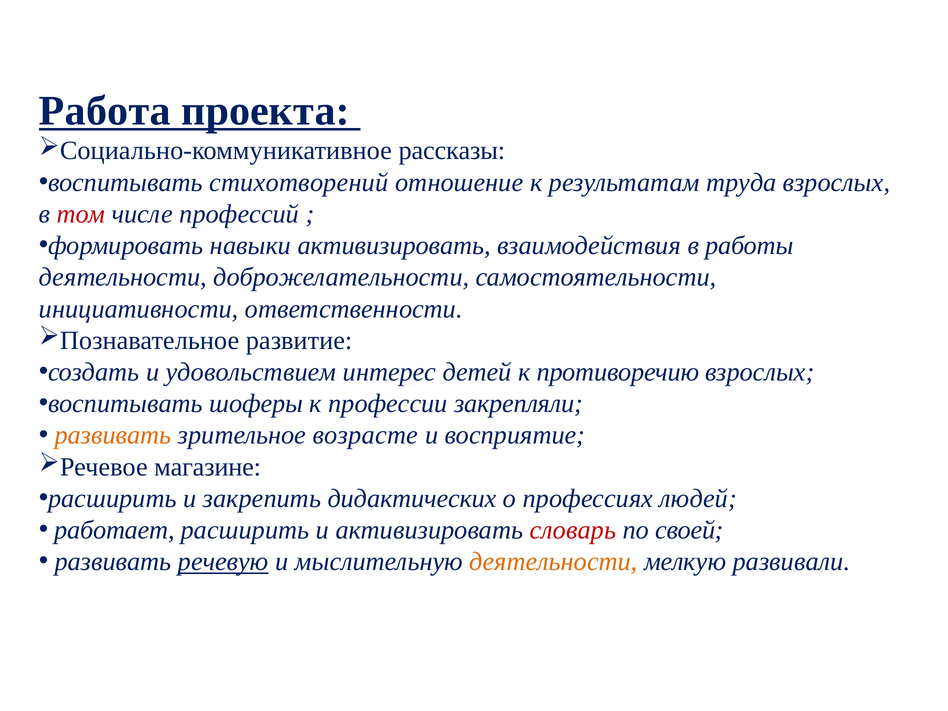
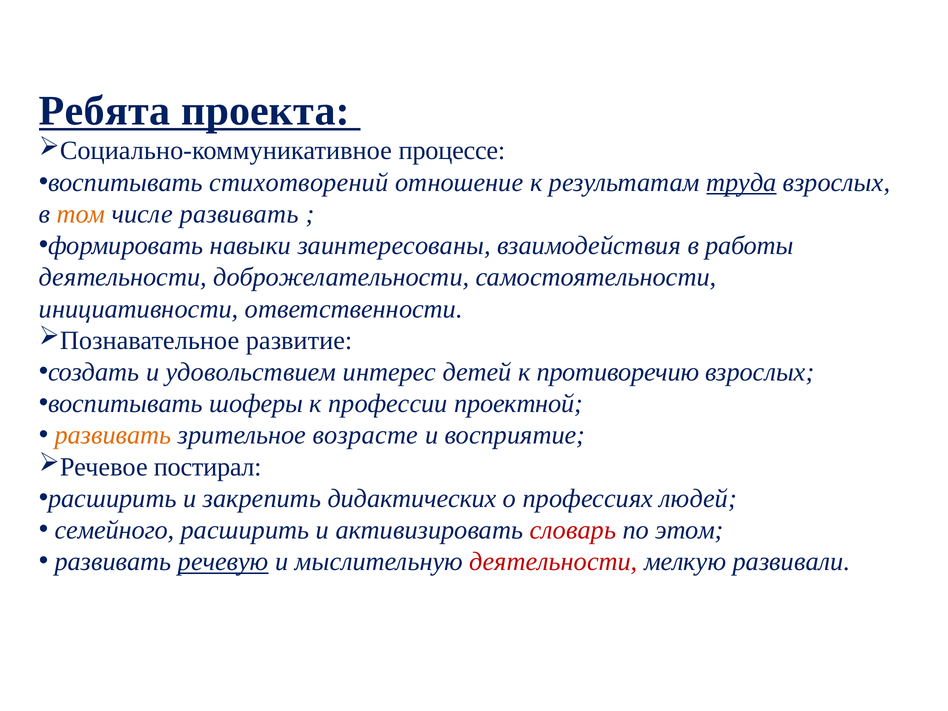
Работа: Работа -> Ребята
рассказы: рассказы -> процессе
труда underline: none -> present
том colour: red -> orange
числе профессий: профессий -> развивать
навыки активизировать: активизировать -> заинтересованы
закрепляли: закрепляли -> проектной
магазине: магазине -> постирал
работает: работает -> семейного
своей: своей -> этом
деятельности at (553, 562) colour: orange -> red
